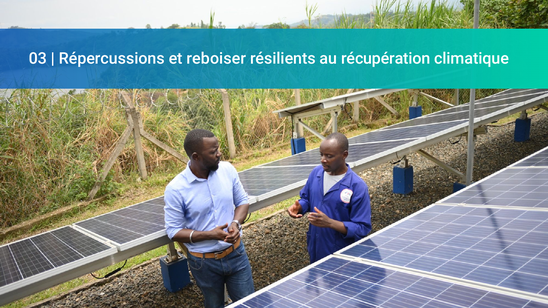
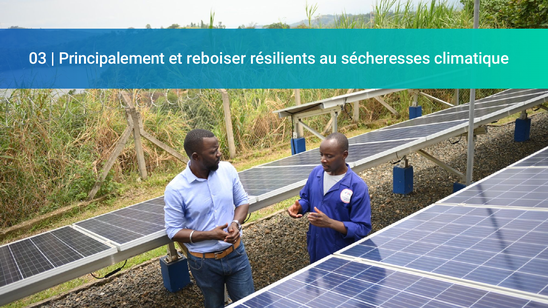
Répercussions: Répercussions -> Principalement
récupération: récupération -> sécheresses
